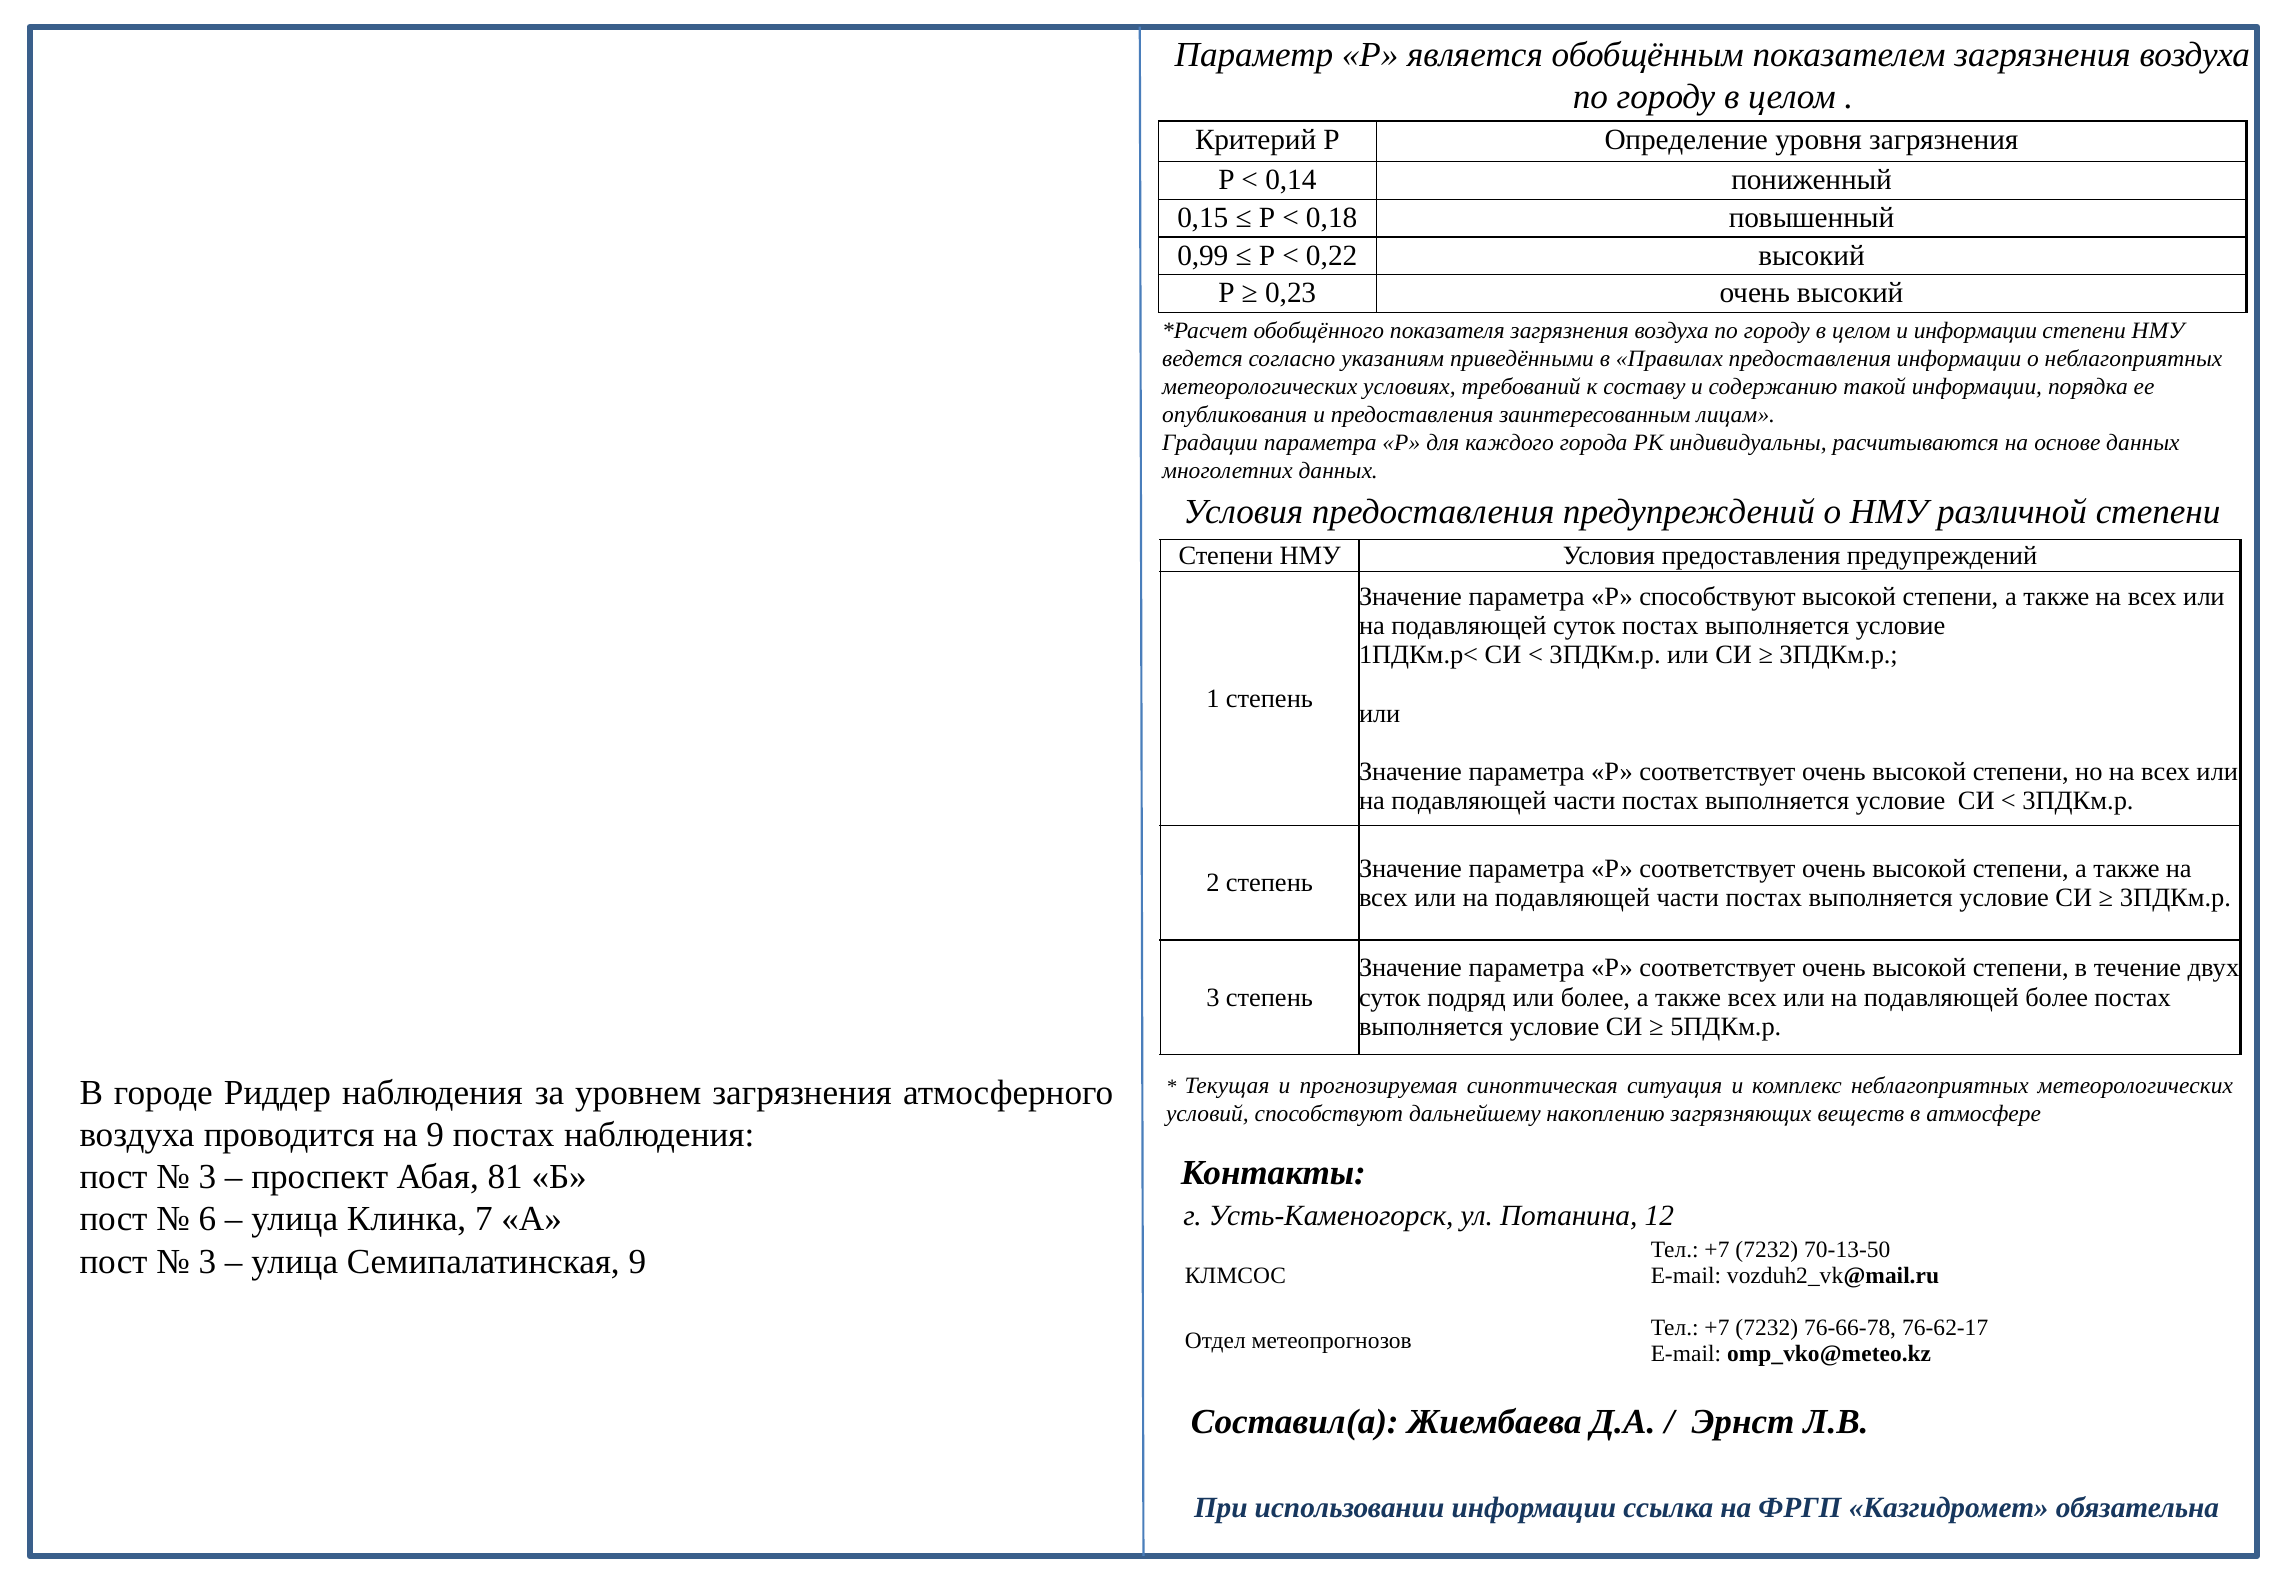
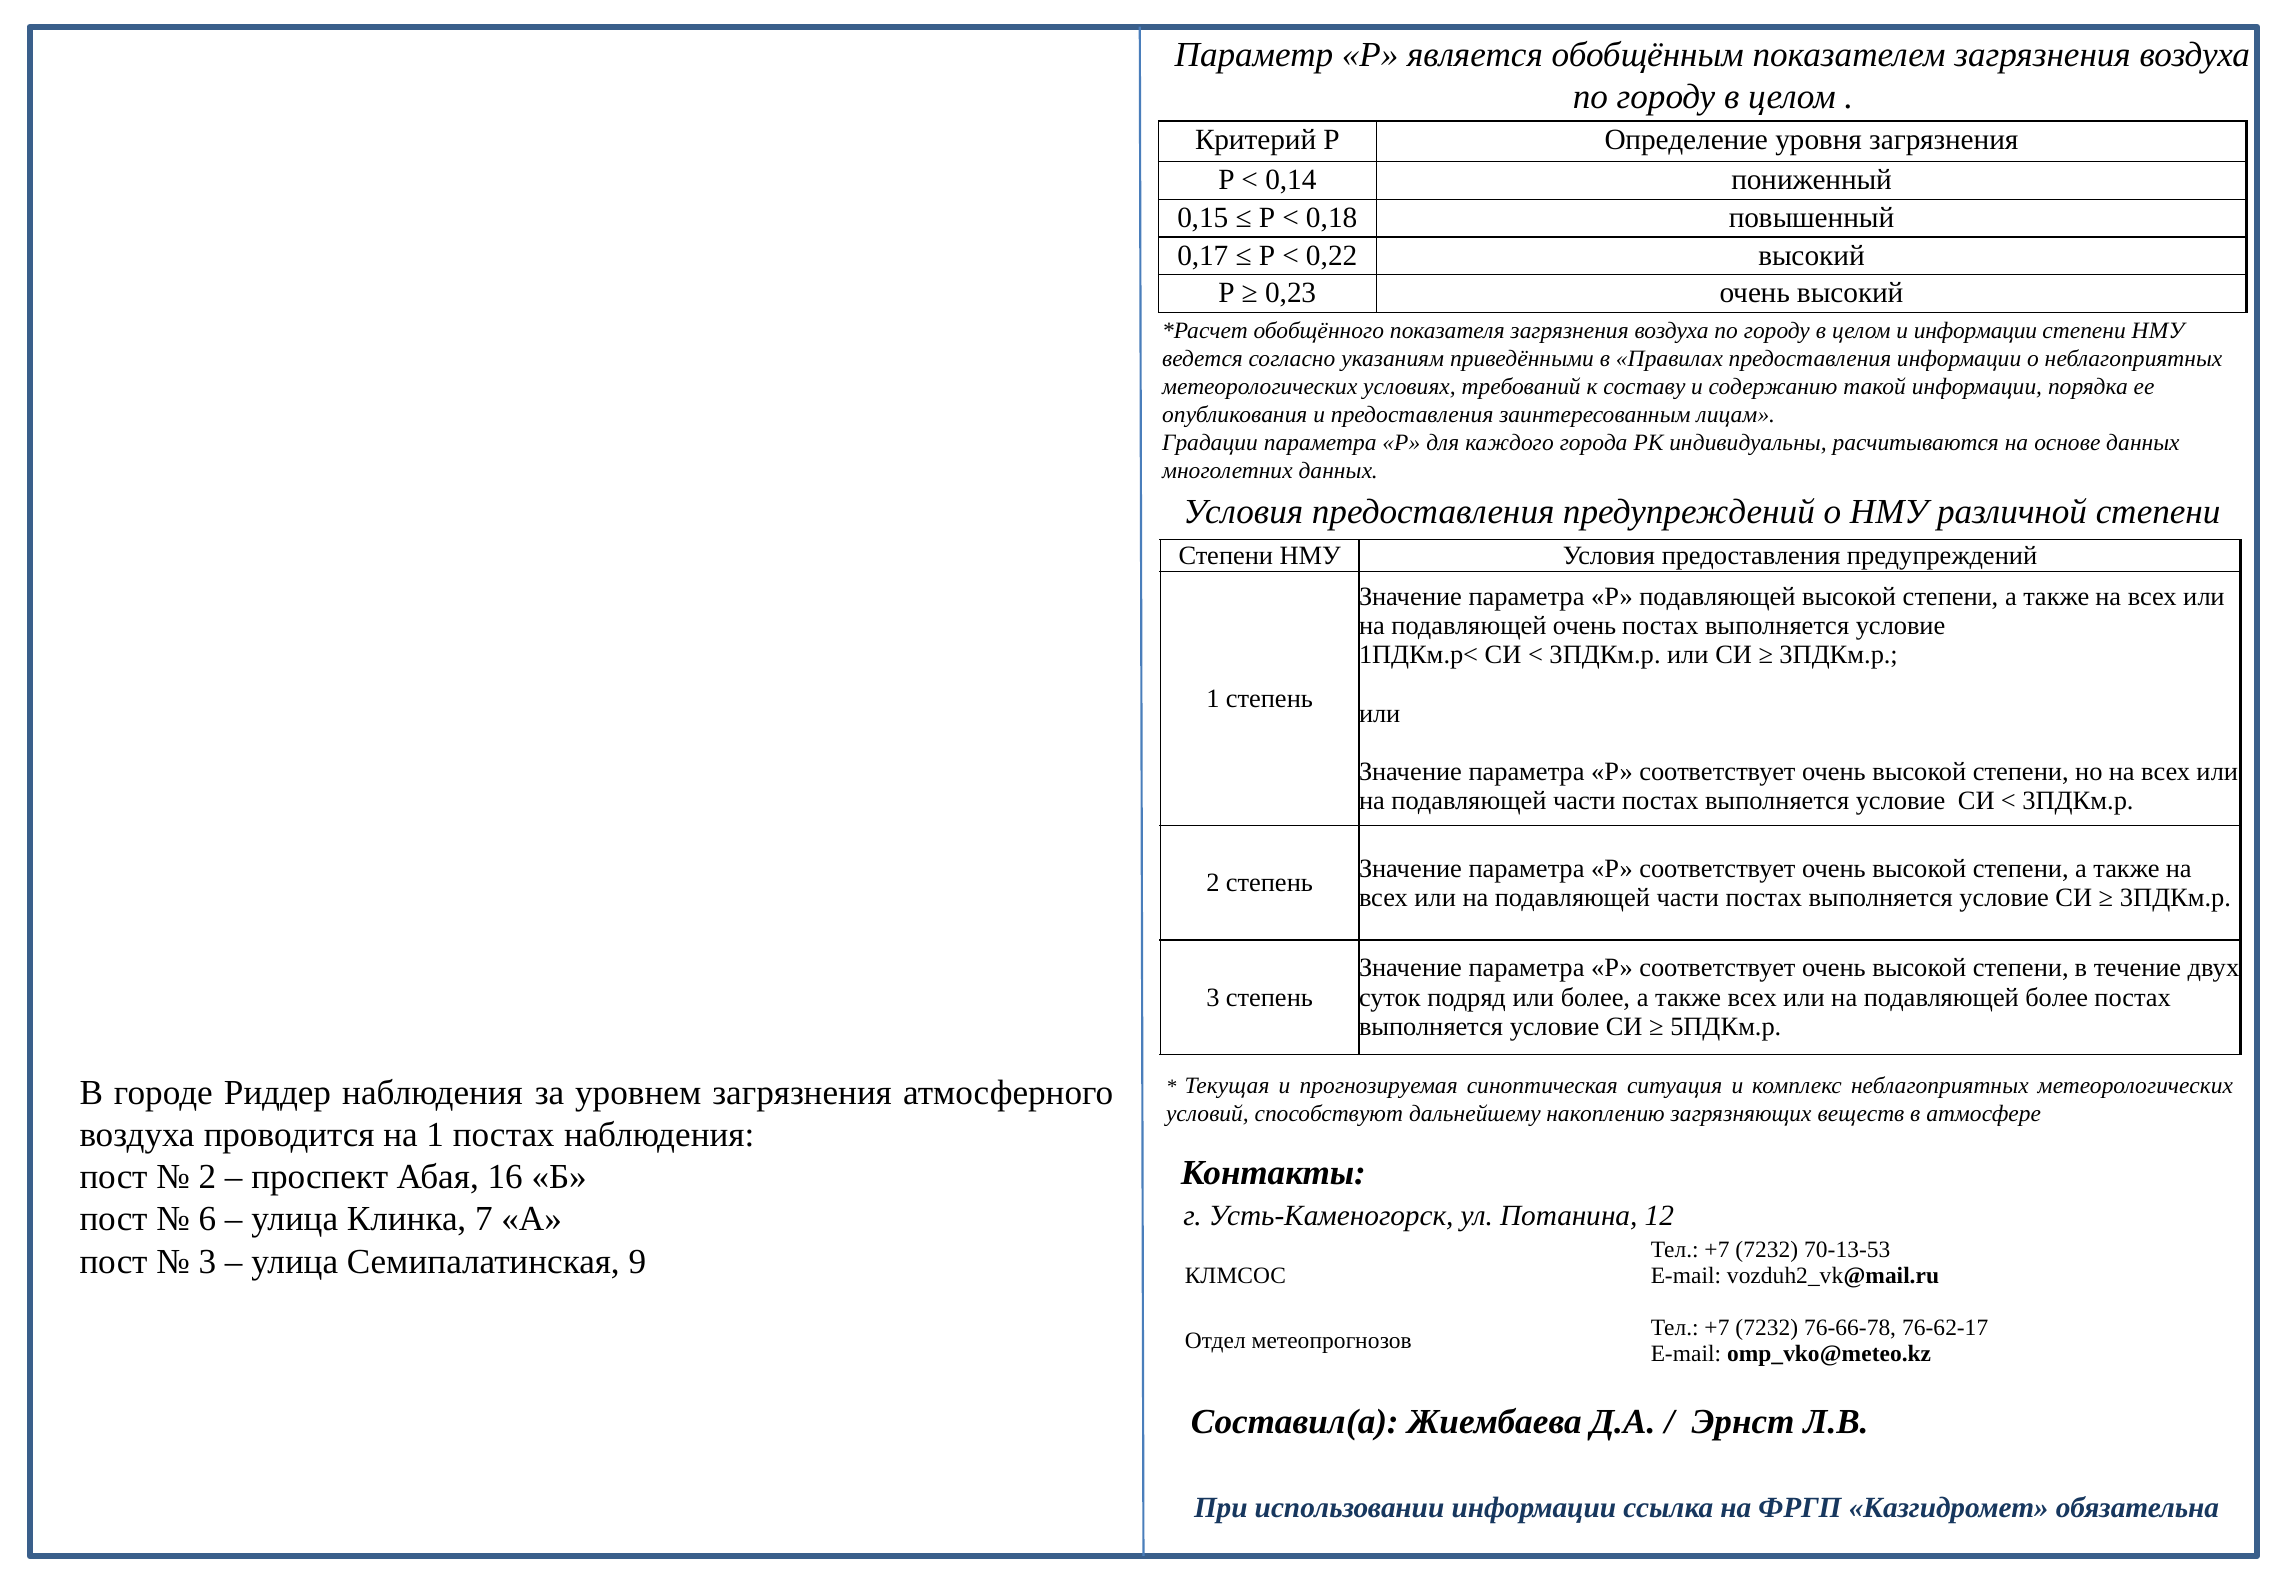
0,99: 0,99 -> 0,17
Р способствуют: способствуют -> подавляющей
подавляющей суток: суток -> очень
на 9: 9 -> 1
3 at (207, 1177): 3 -> 2
81: 81 -> 16
70-13-50: 70-13-50 -> 70-13-53
